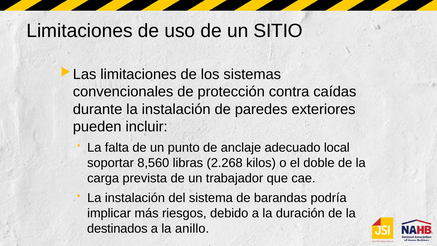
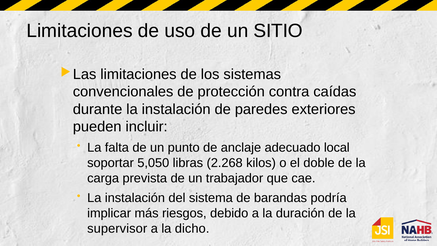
8,560: 8,560 -> 5,050
destinados: destinados -> supervisor
anillo: anillo -> dicho
